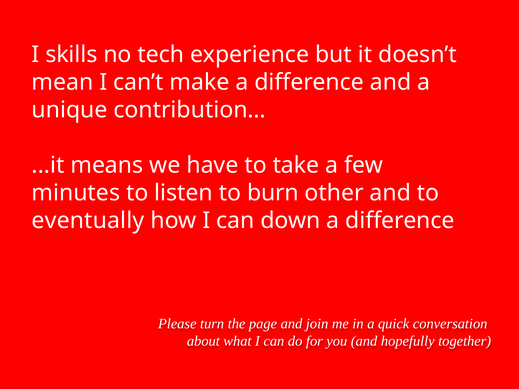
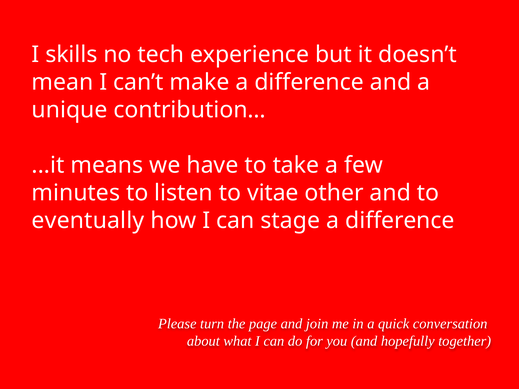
burn: burn -> vitae
down: down -> stage
